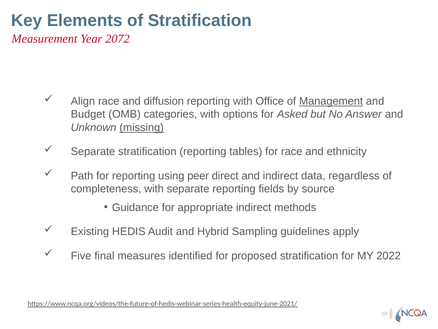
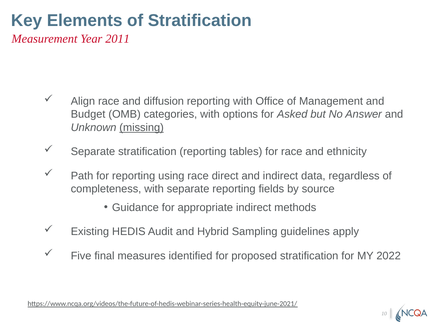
2072: 2072 -> 2011
Management underline: present -> none
using peer: peer -> race
